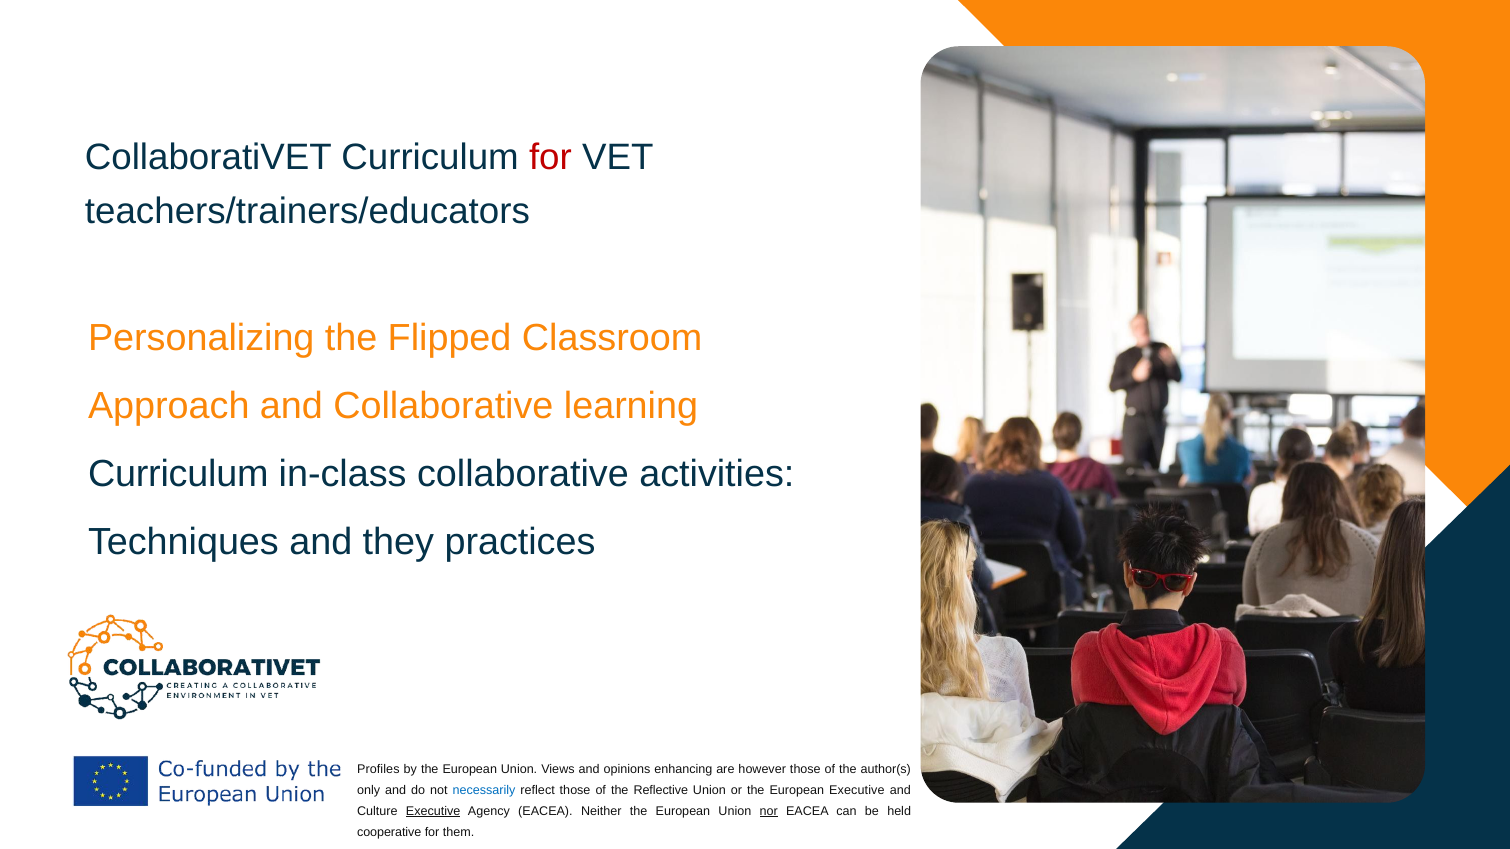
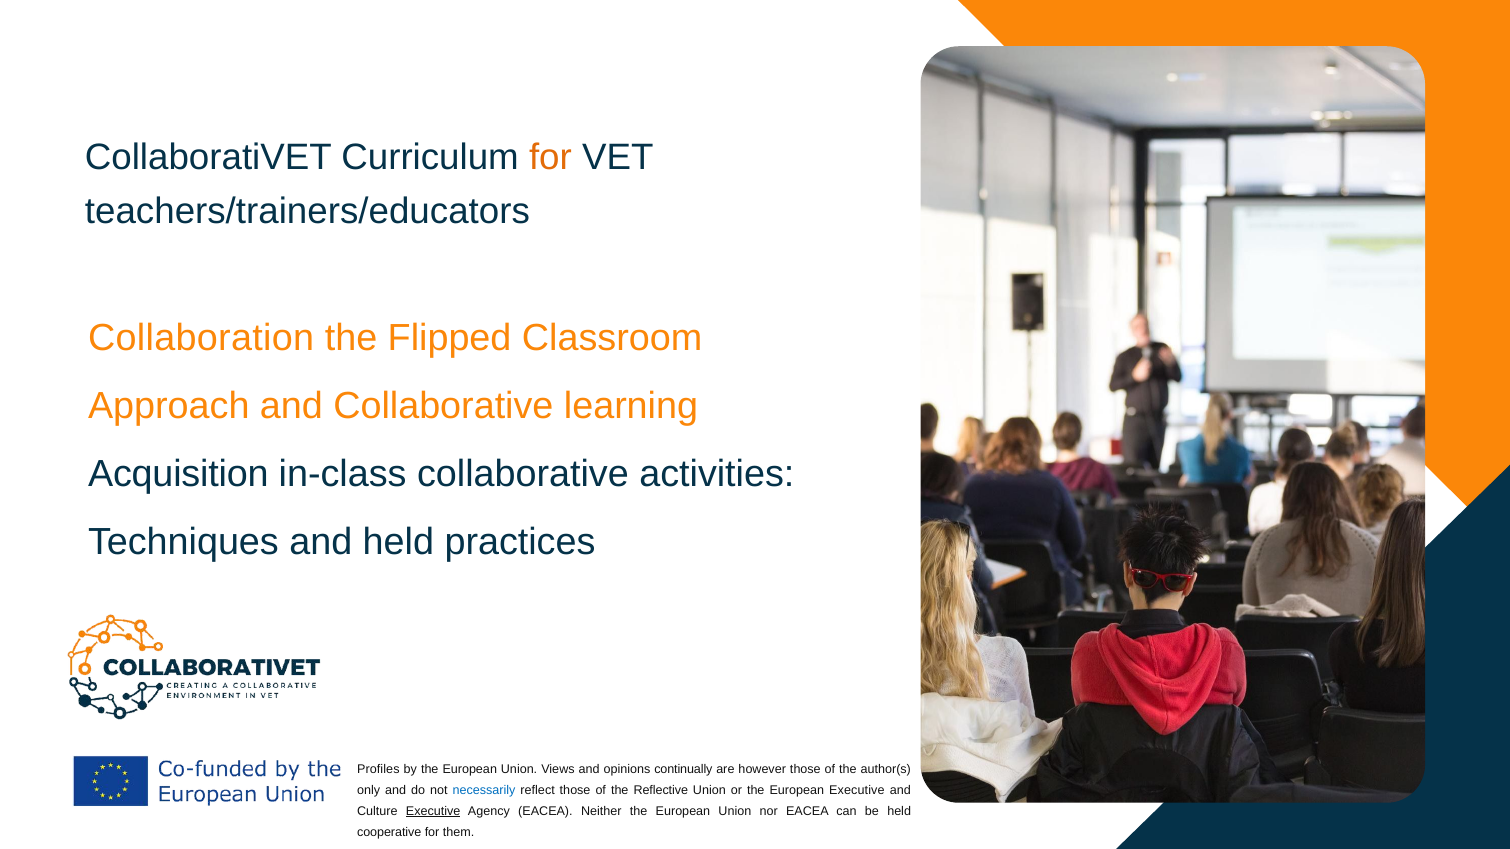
for at (550, 158) colour: red -> orange
Personalizing: Personalizing -> Collaboration
Curriculum at (178, 474): Curriculum -> Acquisition
they at (398, 542): they -> held
enhancing: enhancing -> continually
nor underline: present -> none
